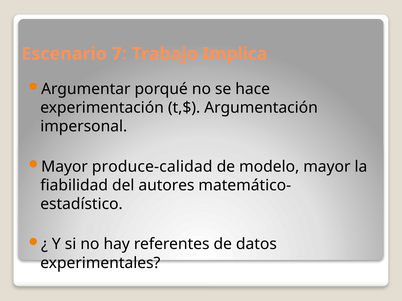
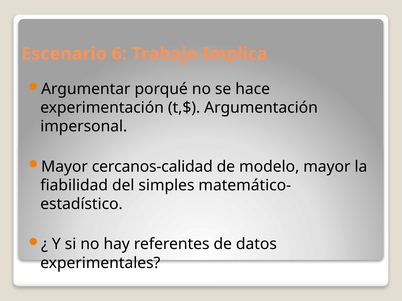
7: 7 -> 6
produce-calidad: produce-calidad -> cercanos-calidad
autores: autores -> simples
